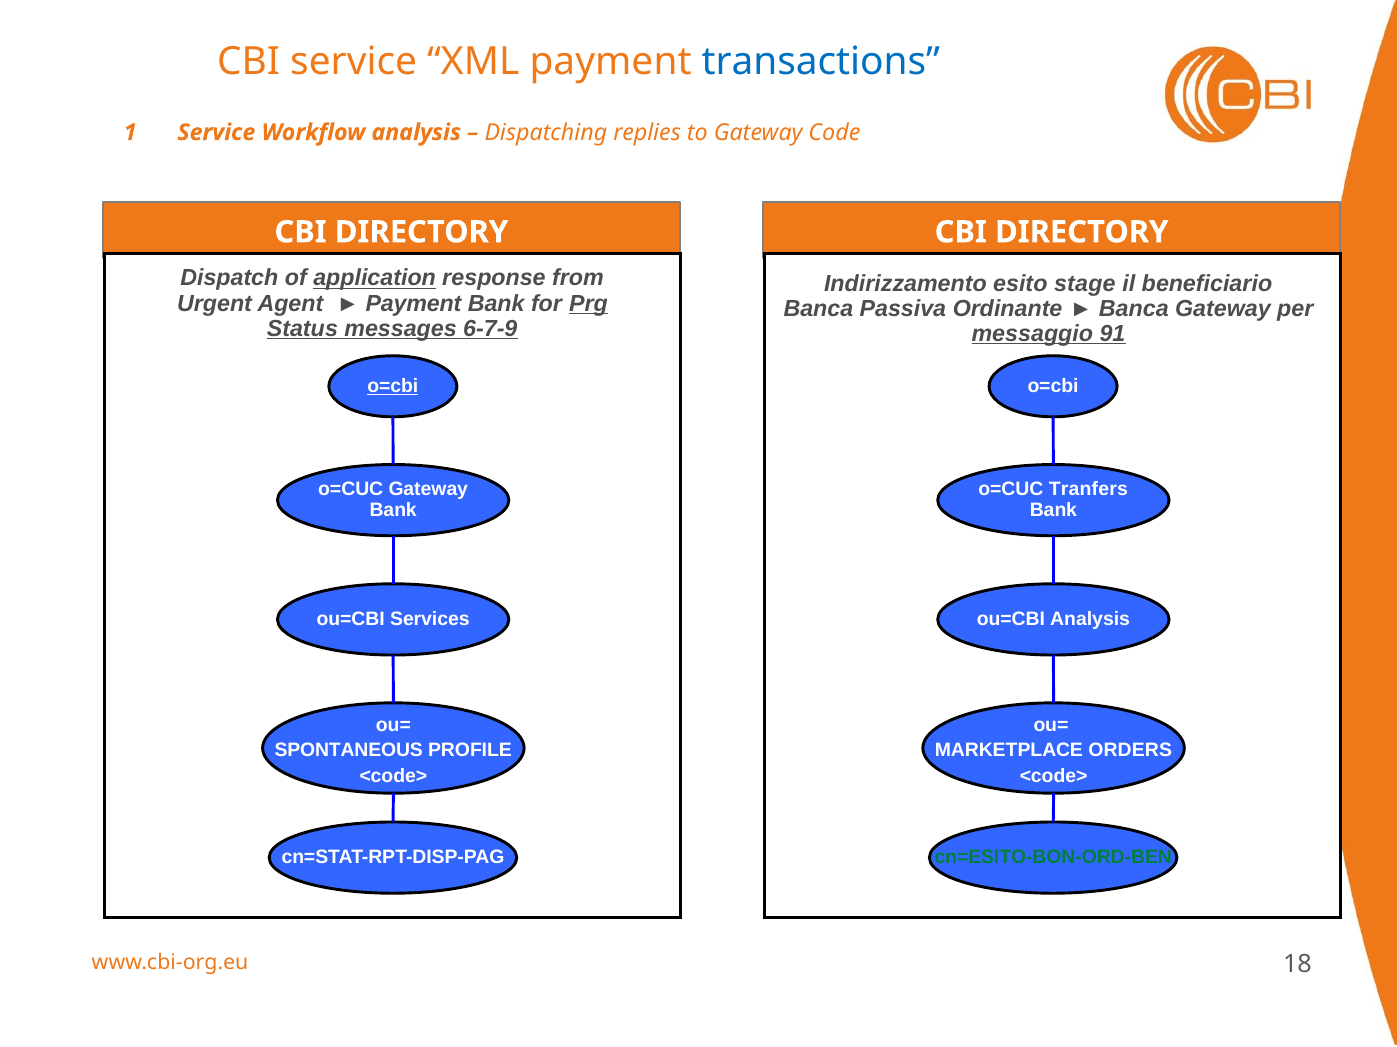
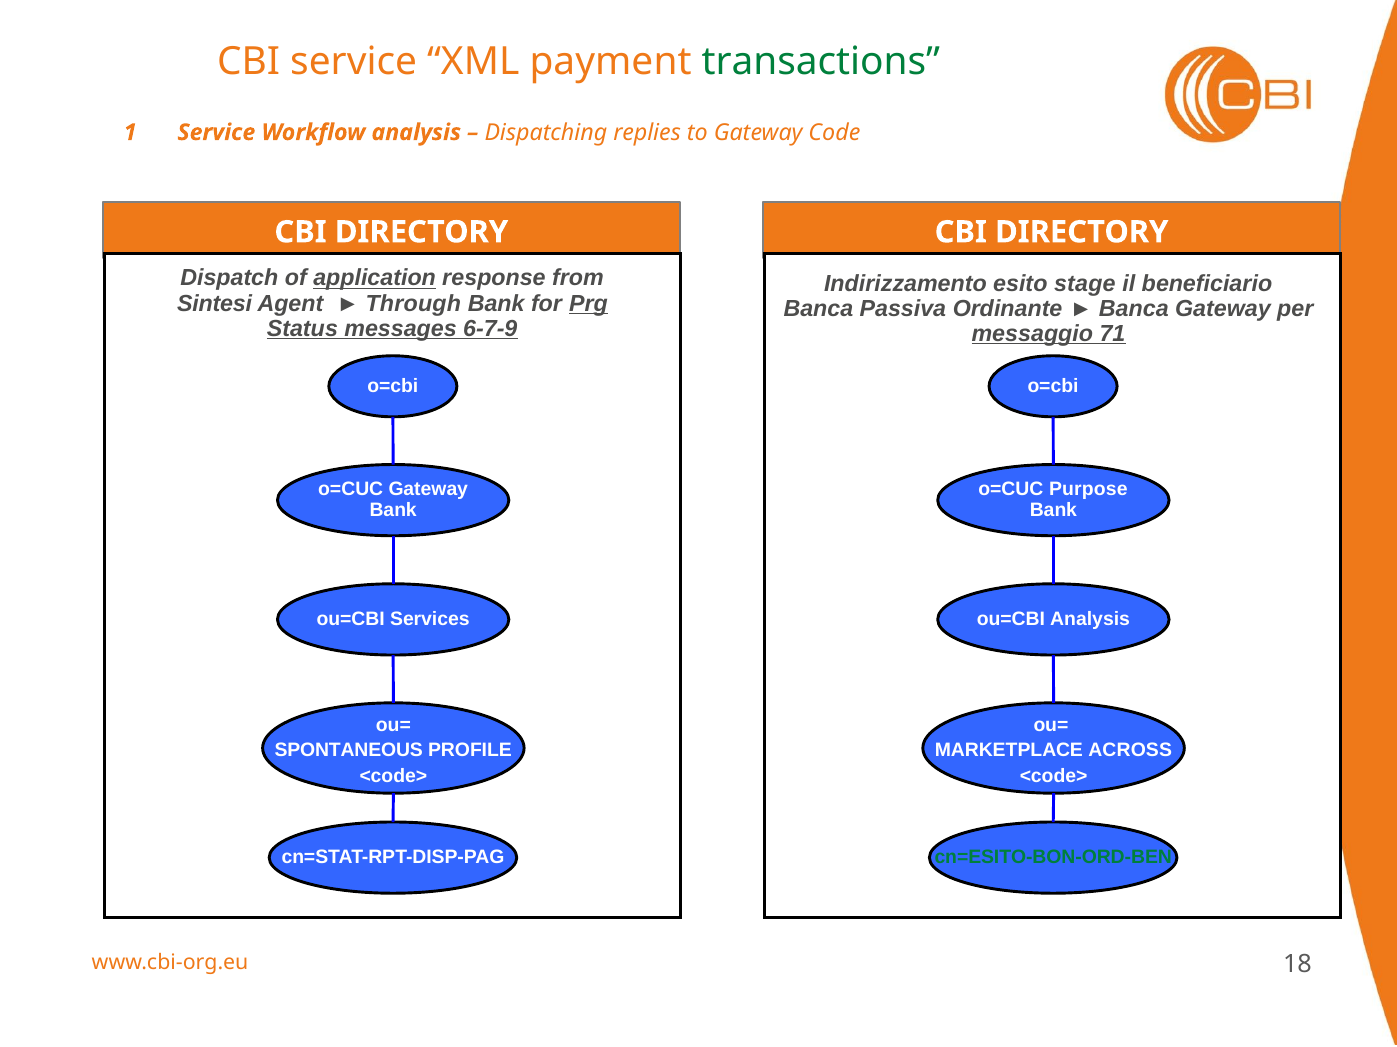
transactions colour: blue -> green
Urgent: Urgent -> Sintesi
Payment at (414, 304): Payment -> Through
91: 91 -> 71
o=cbi at (393, 386) underline: present -> none
Tranfers: Tranfers -> Purpose
ORDERS: ORDERS -> ACROSS
